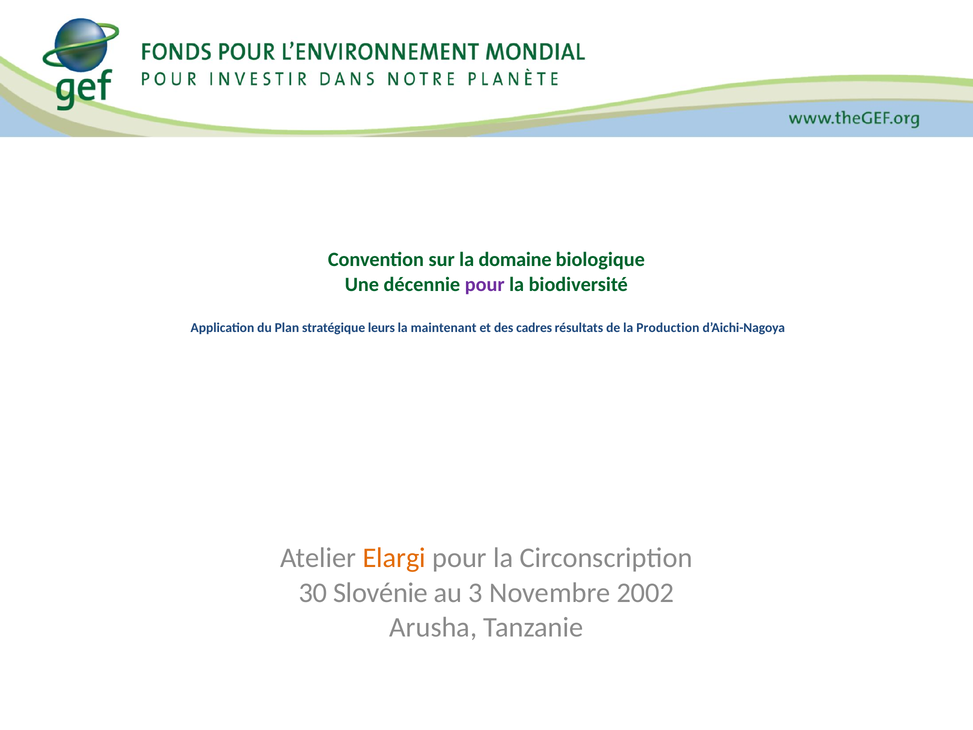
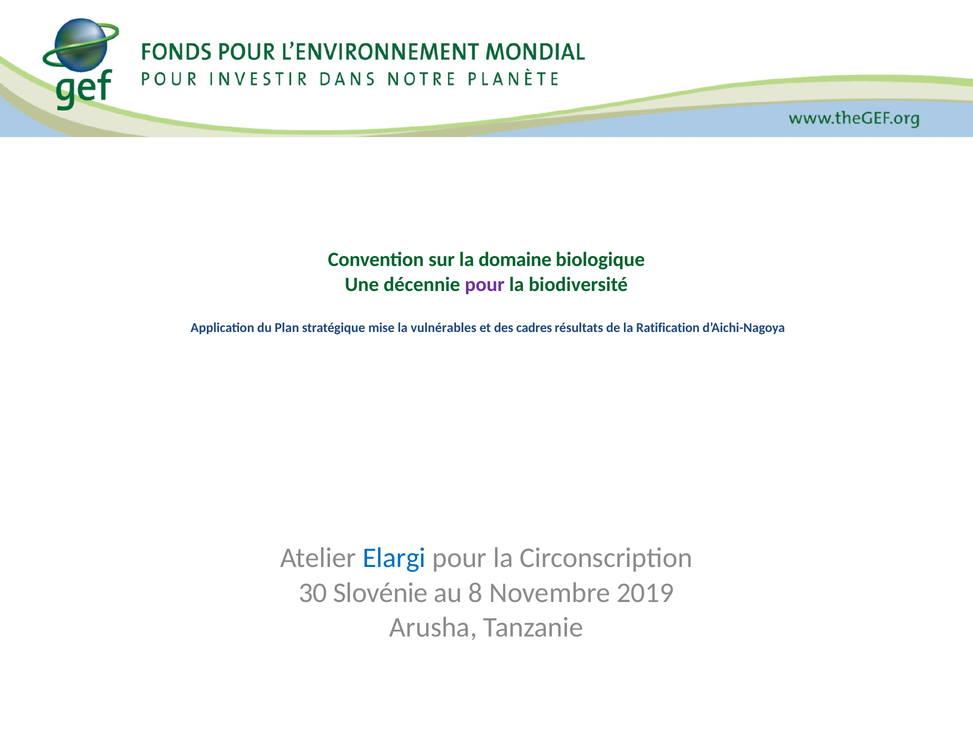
leurs: leurs -> mise
maintenant: maintenant -> vulnérables
Production: Production -> Ratification
Elargi colour: orange -> blue
3: 3 -> 8
2002: 2002 -> 2019
